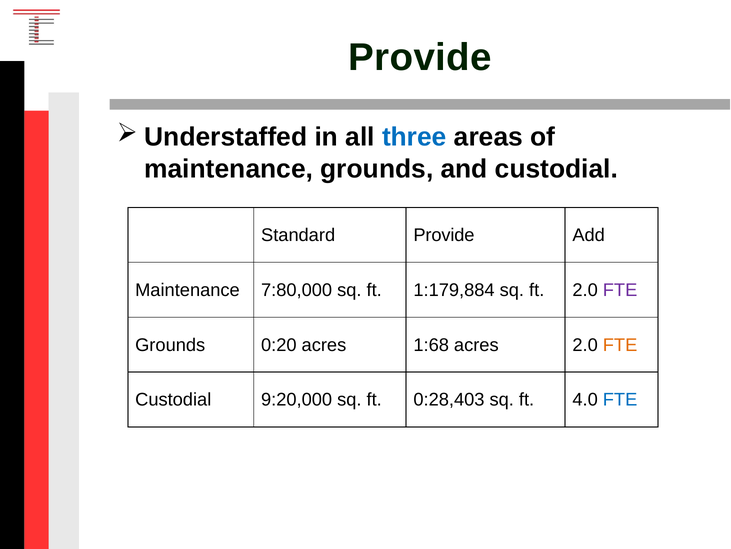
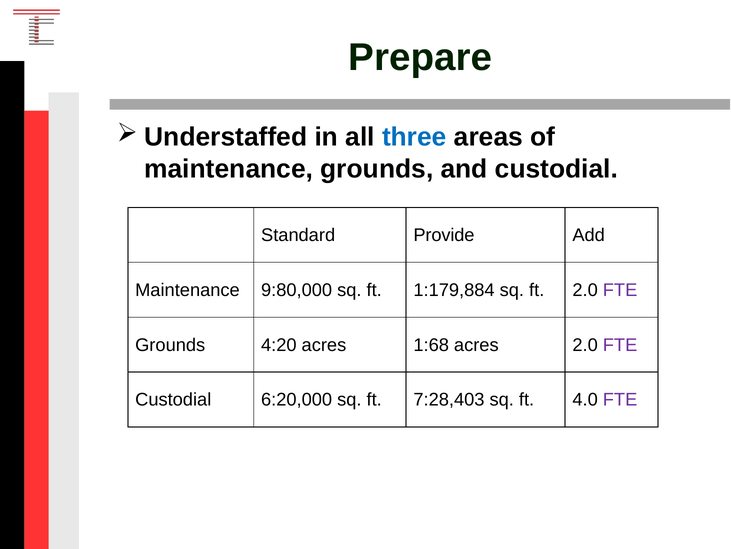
Provide at (420, 58): Provide -> Prepare
7:80,000: 7:80,000 -> 9:80,000
0:20: 0:20 -> 4:20
FTE at (620, 345) colour: orange -> purple
9:20,000: 9:20,000 -> 6:20,000
0:28,403: 0:28,403 -> 7:28,403
FTE at (620, 399) colour: blue -> purple
